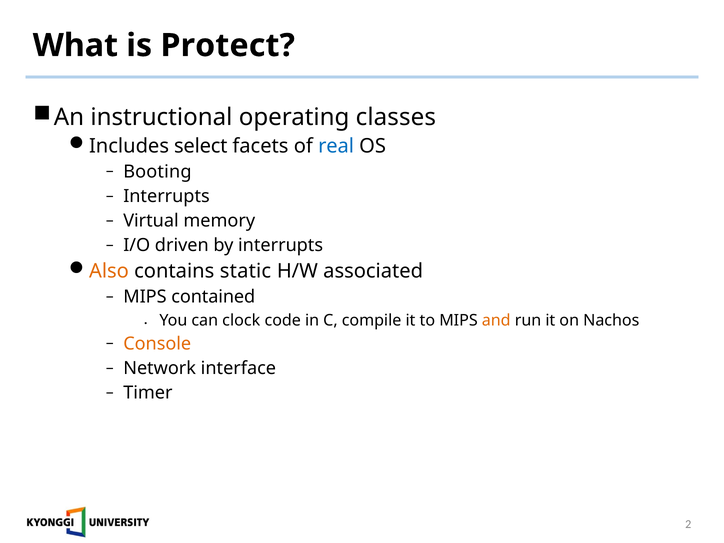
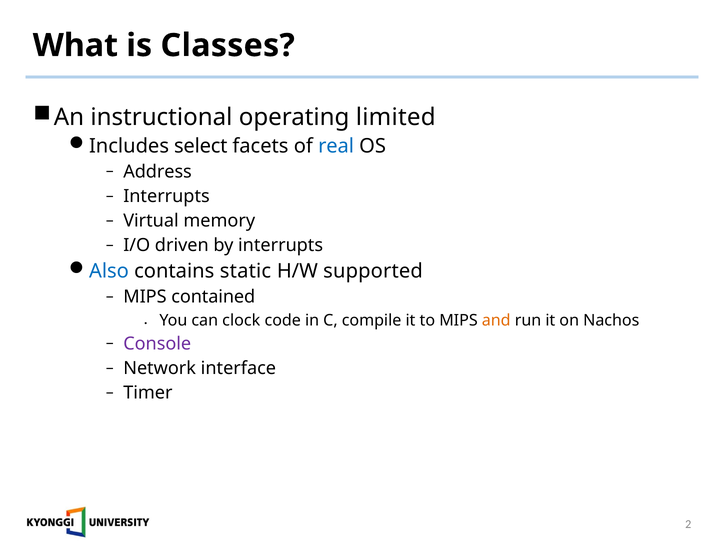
Protect: Protect -> Classes
classes: classes -> limited
Booting: Booting -> Address
Also colour: orange -> blue
associated: associated -> supported
Console colour: orange -> purple
